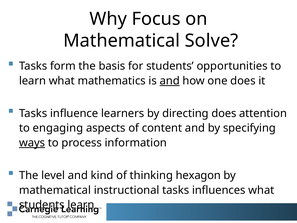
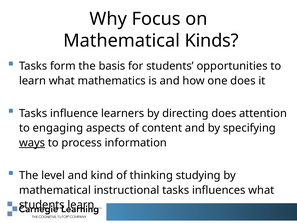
Solve: Solve -> Kinds
and at (170, 81) underline: present -> none
hexagon: hexagon -> studying
